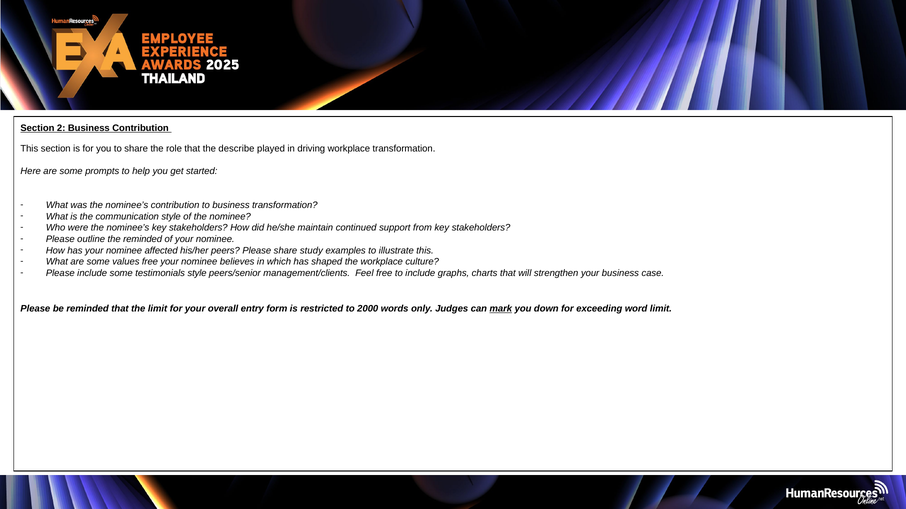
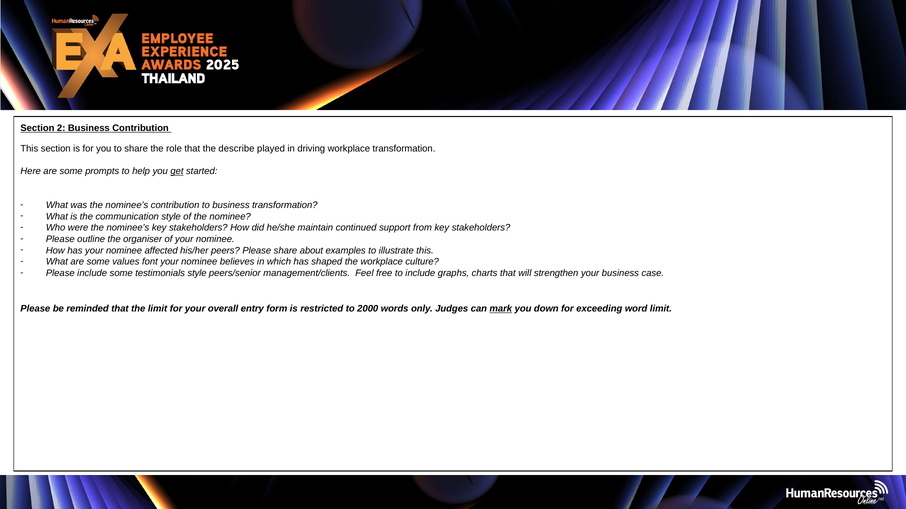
get underline: none -> present
the reminded: reminded -> organiser
study: study -> about
values free: free -> font
